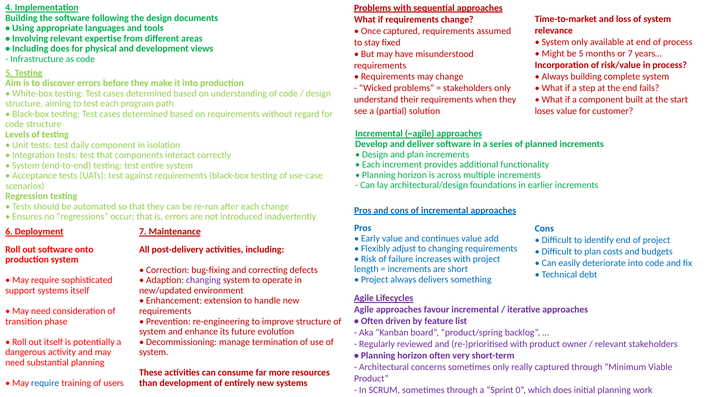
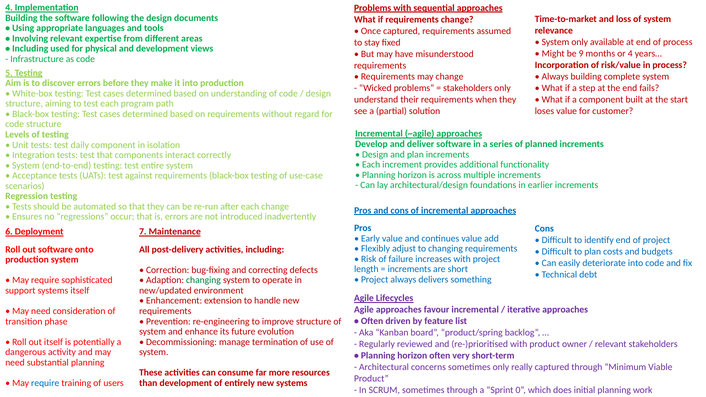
Including does: does -> used
be 5: 5 -> 9
or 7: 7 -> 4
changing at (203, 280) colour: purple -> green
